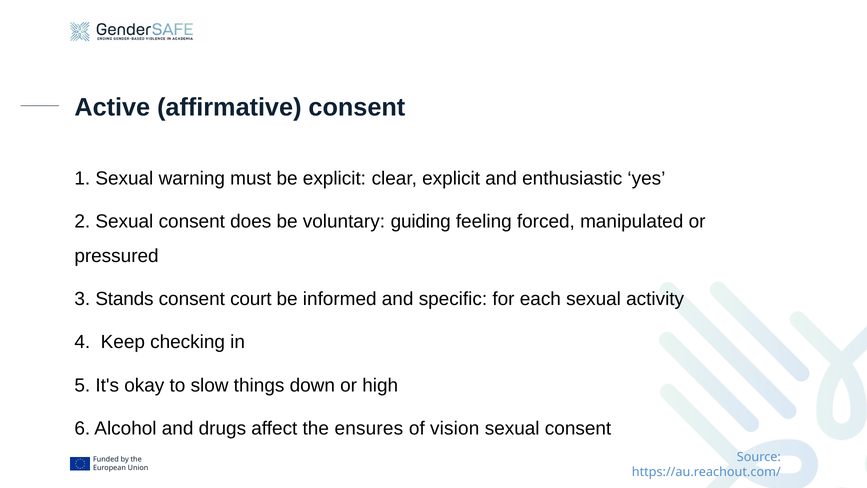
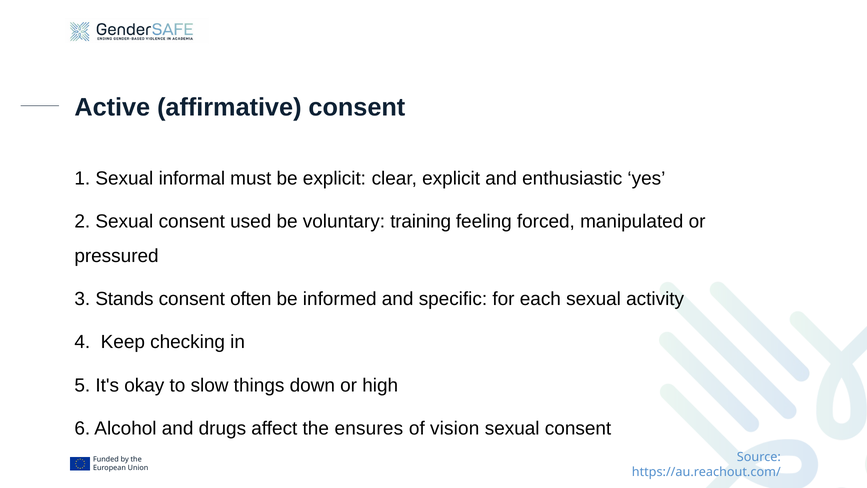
warning: warning -> informal
does: does -> used
guiding: guiding -> training
court: court -> often
